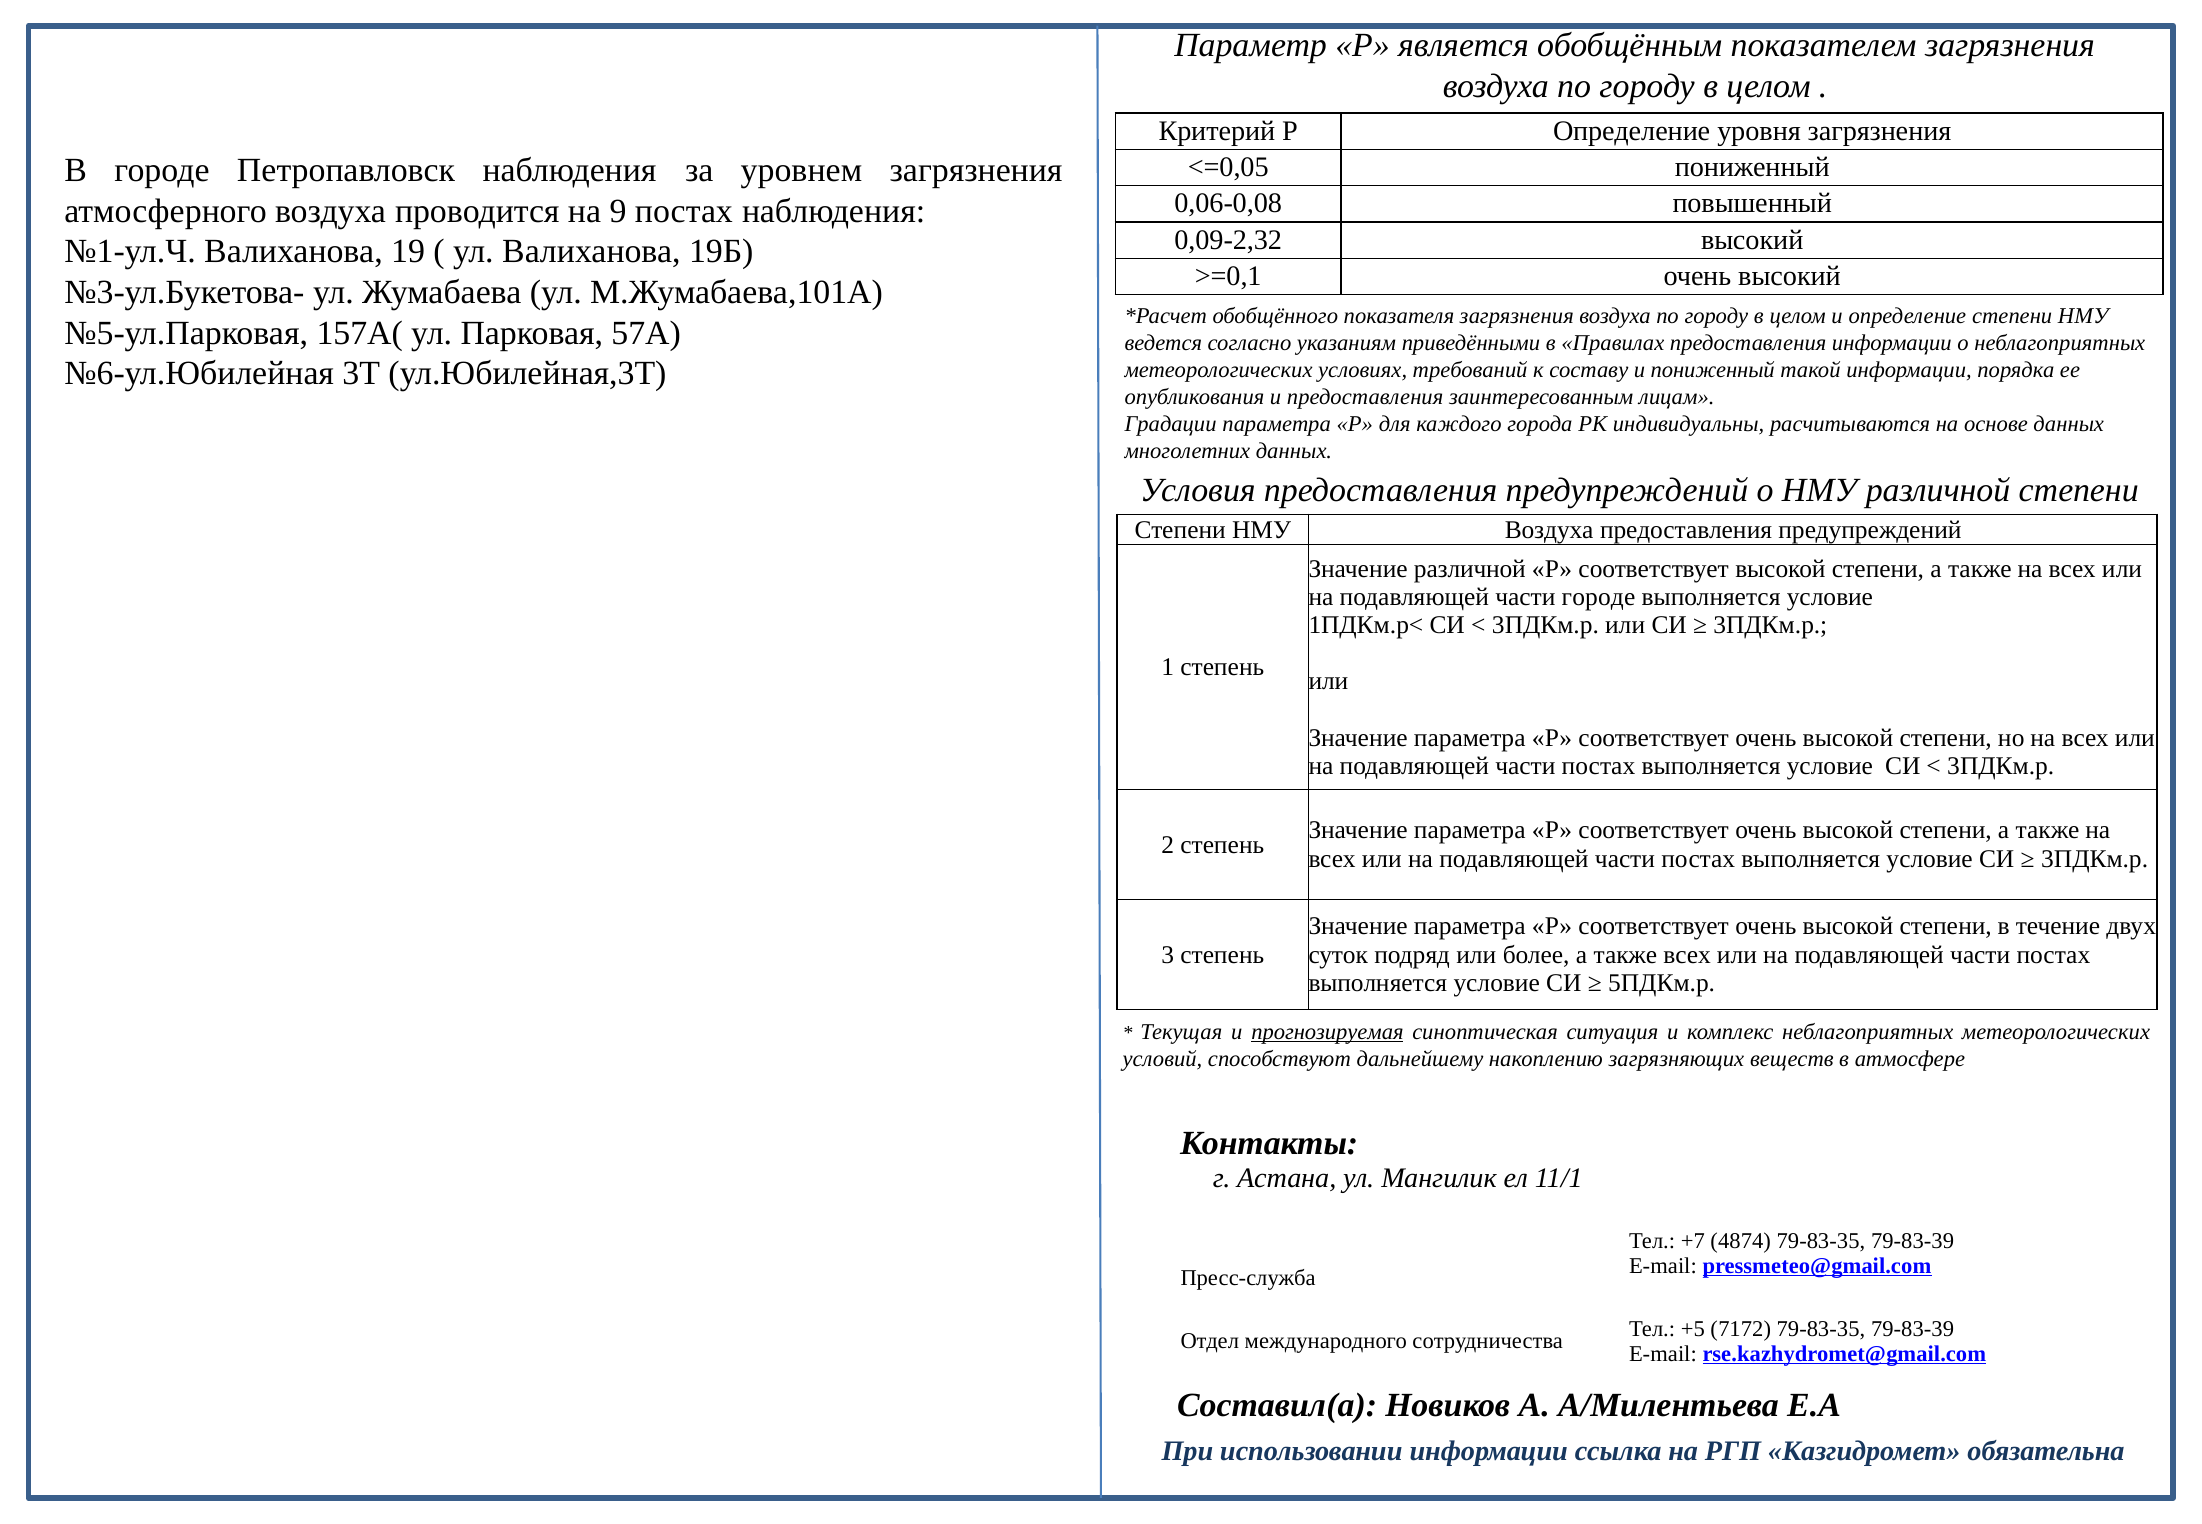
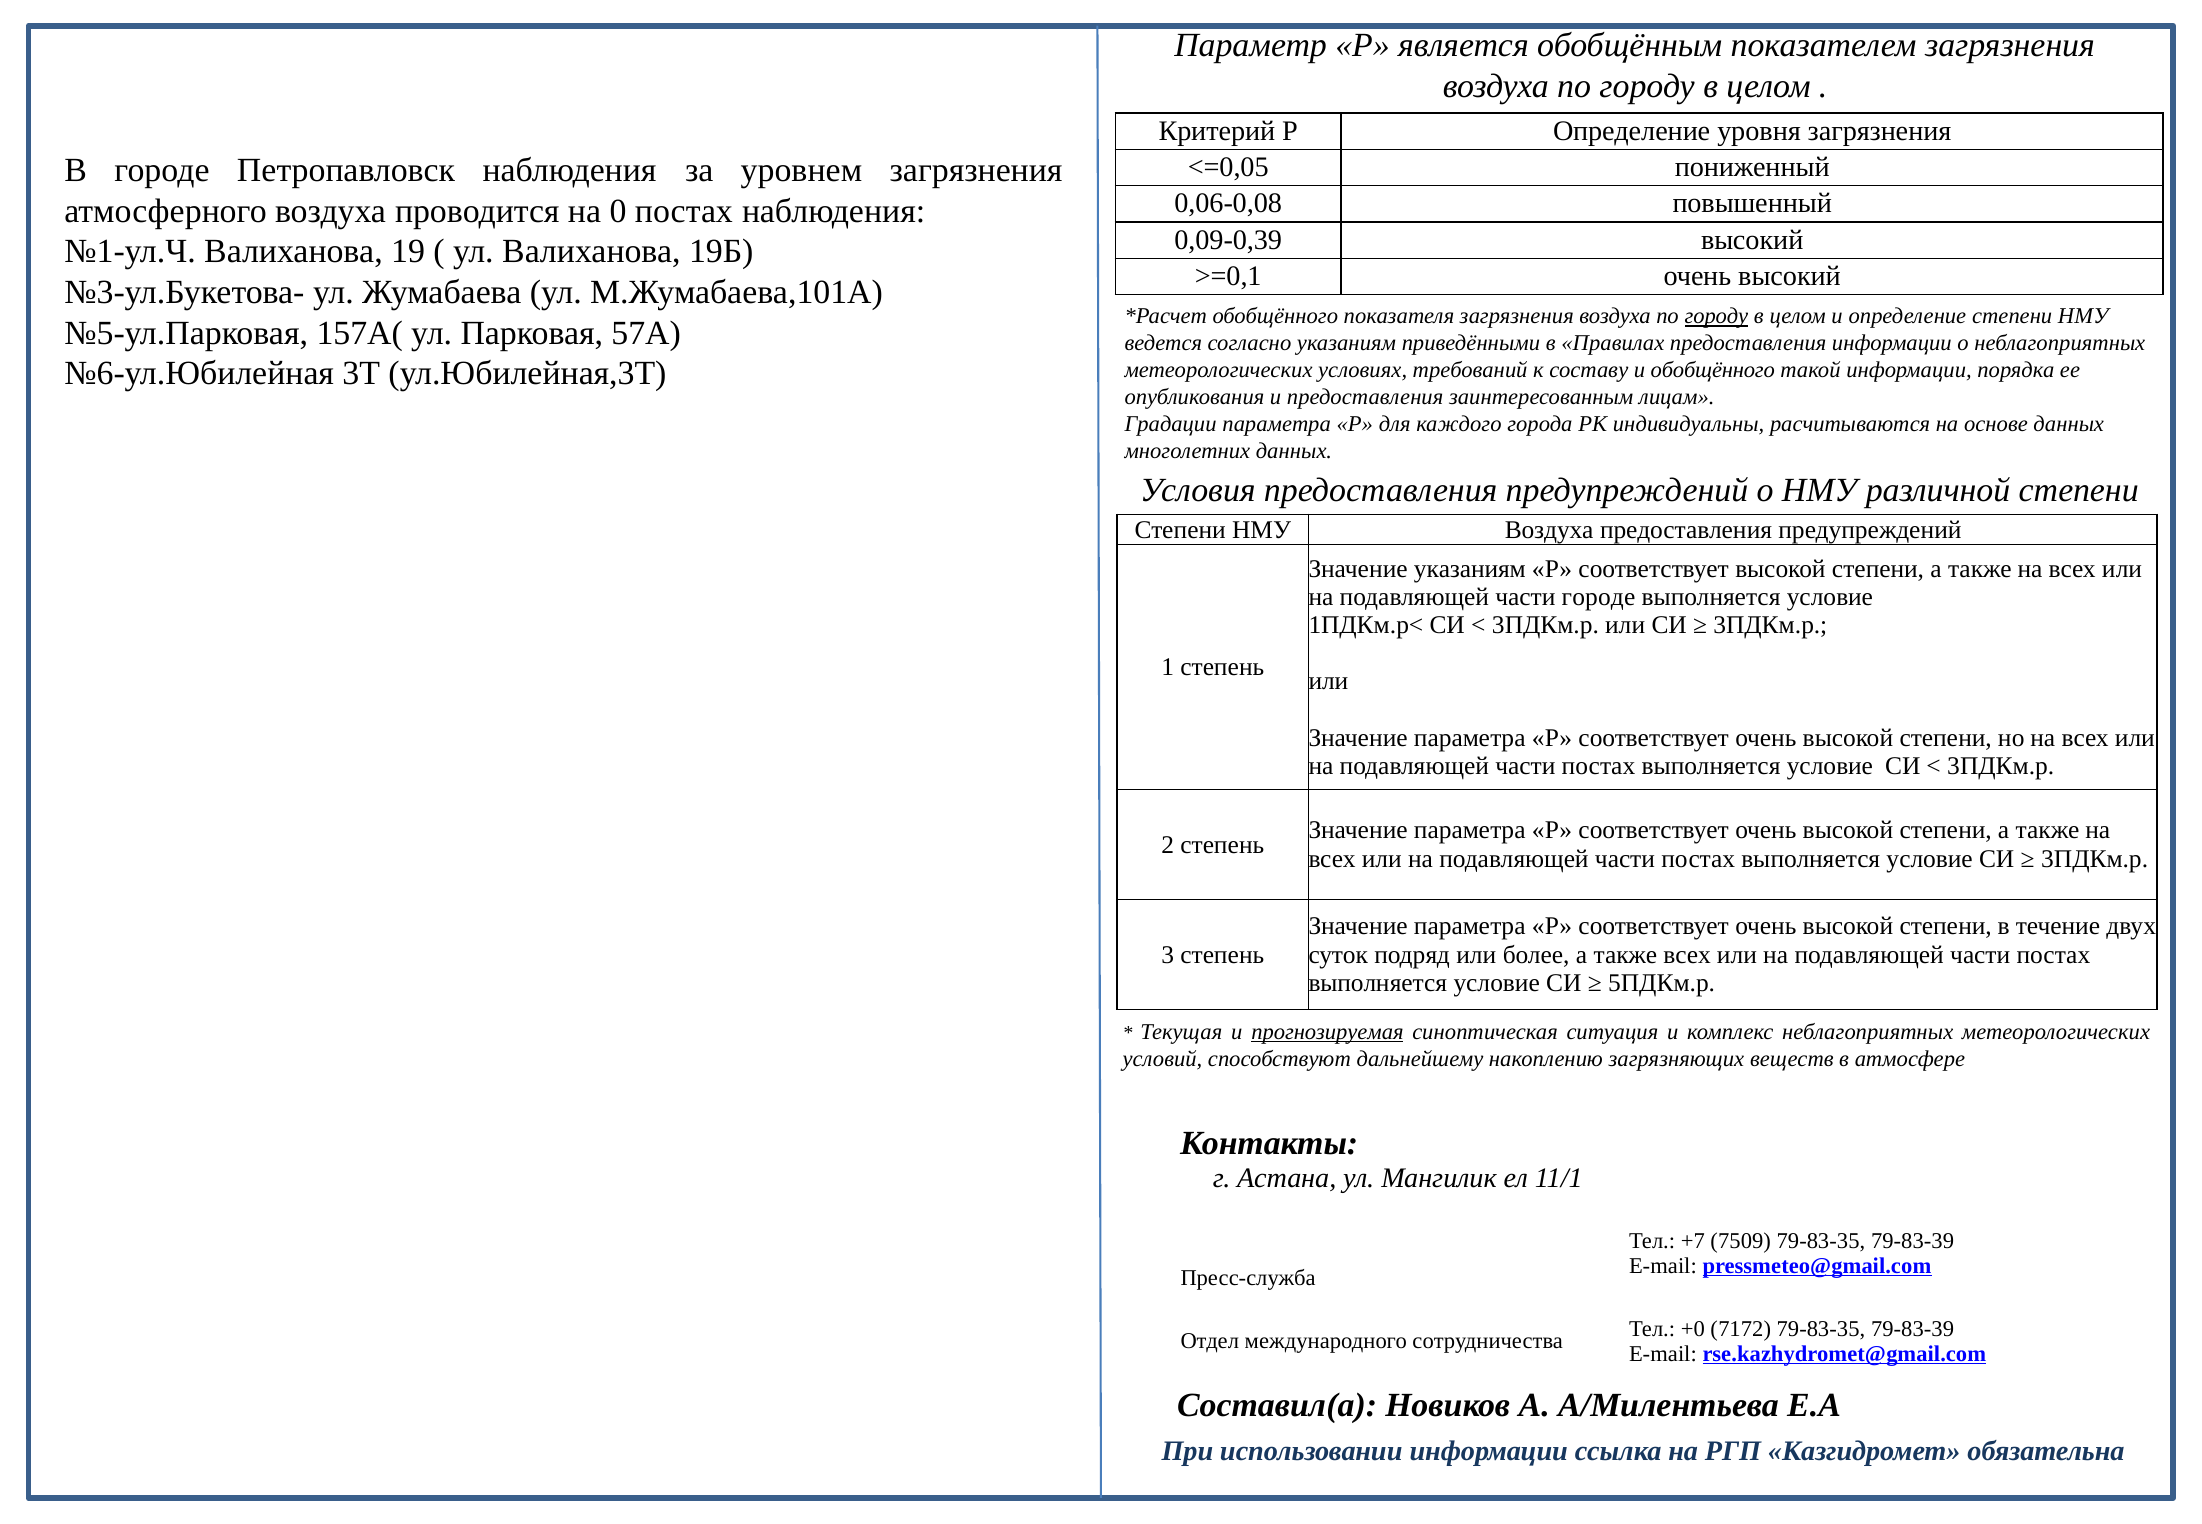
9: 9 -> 0
0,09-2,32: 0,09-2,32 -> 0,09-0,39
городу at (1716, 316) underline: none -> present
и пониженный: пониженный -> обобщённого
Значение различной: различной -> указаниям
4874: 4874 -> 7509
+5: +5 -> +0
